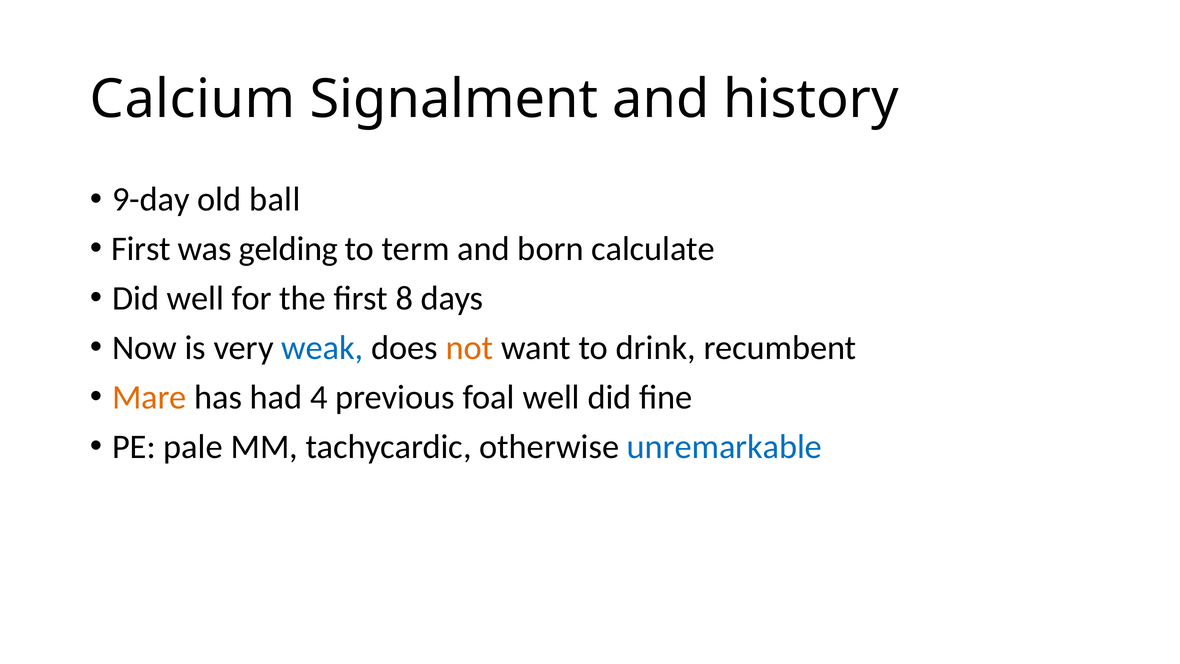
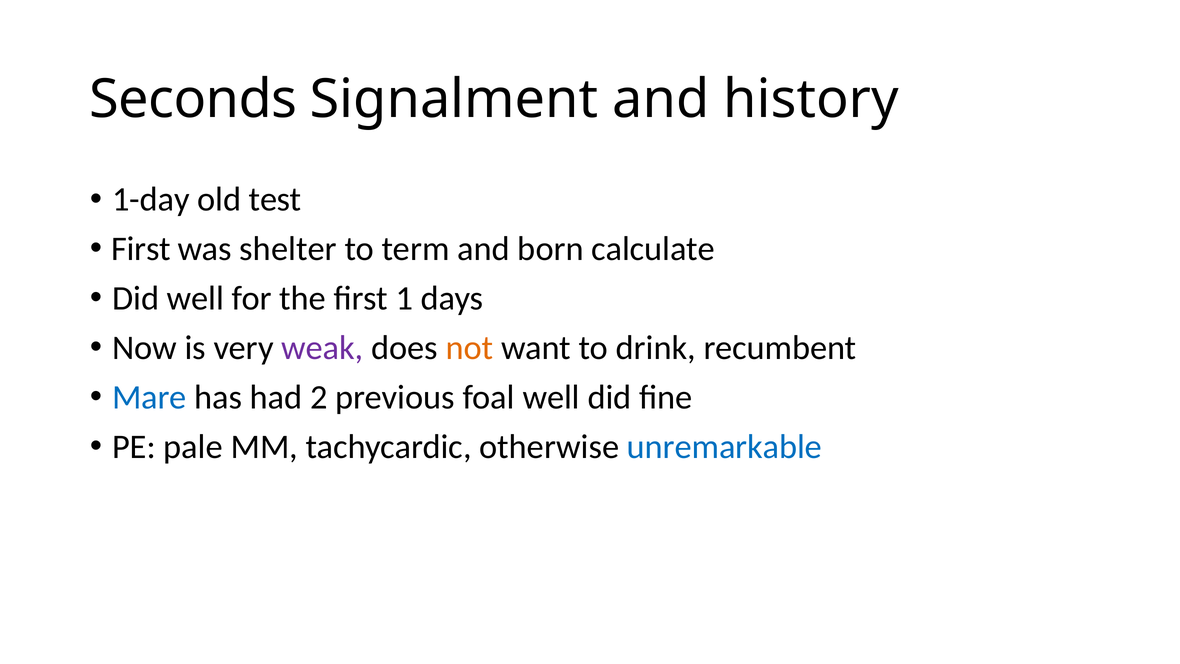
Calcium: Calcium -> Seconds
9-day: 9-day -> 1-day
ball: ball -> test
gelding: gelding -> shelter
8: 8 -> 1
weak colour: blue -> purple
Mare colour: orange -> blue
4: 4 -> 2
